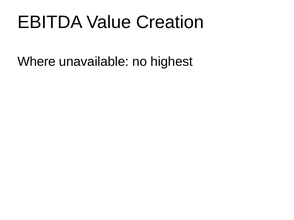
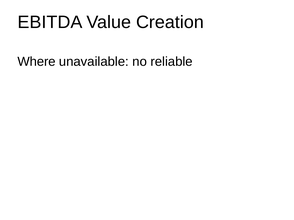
highest: highest -> reliable
